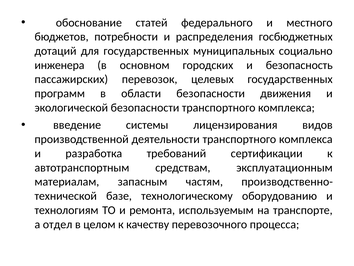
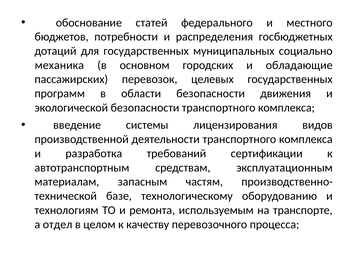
инженера: инженера -> механика
безопасность: безопасность -> обладающие
